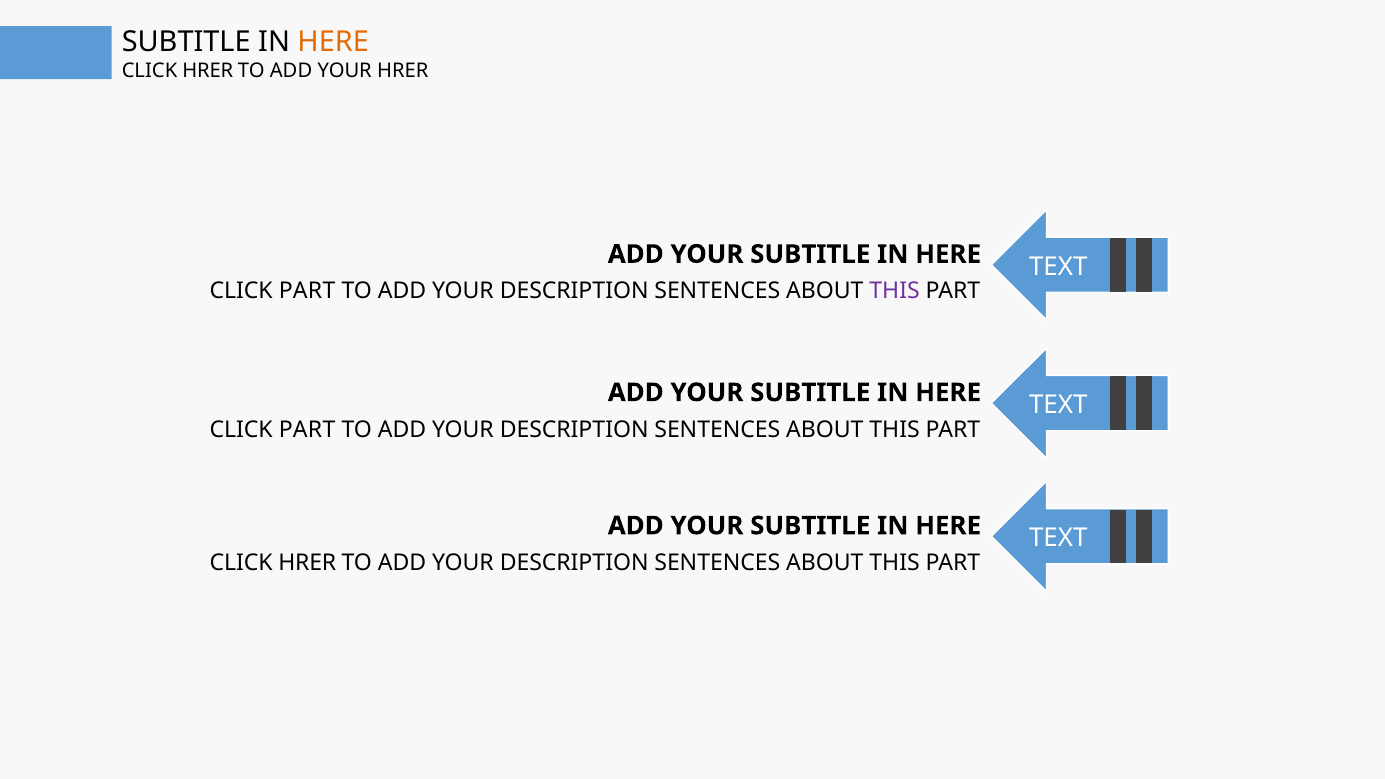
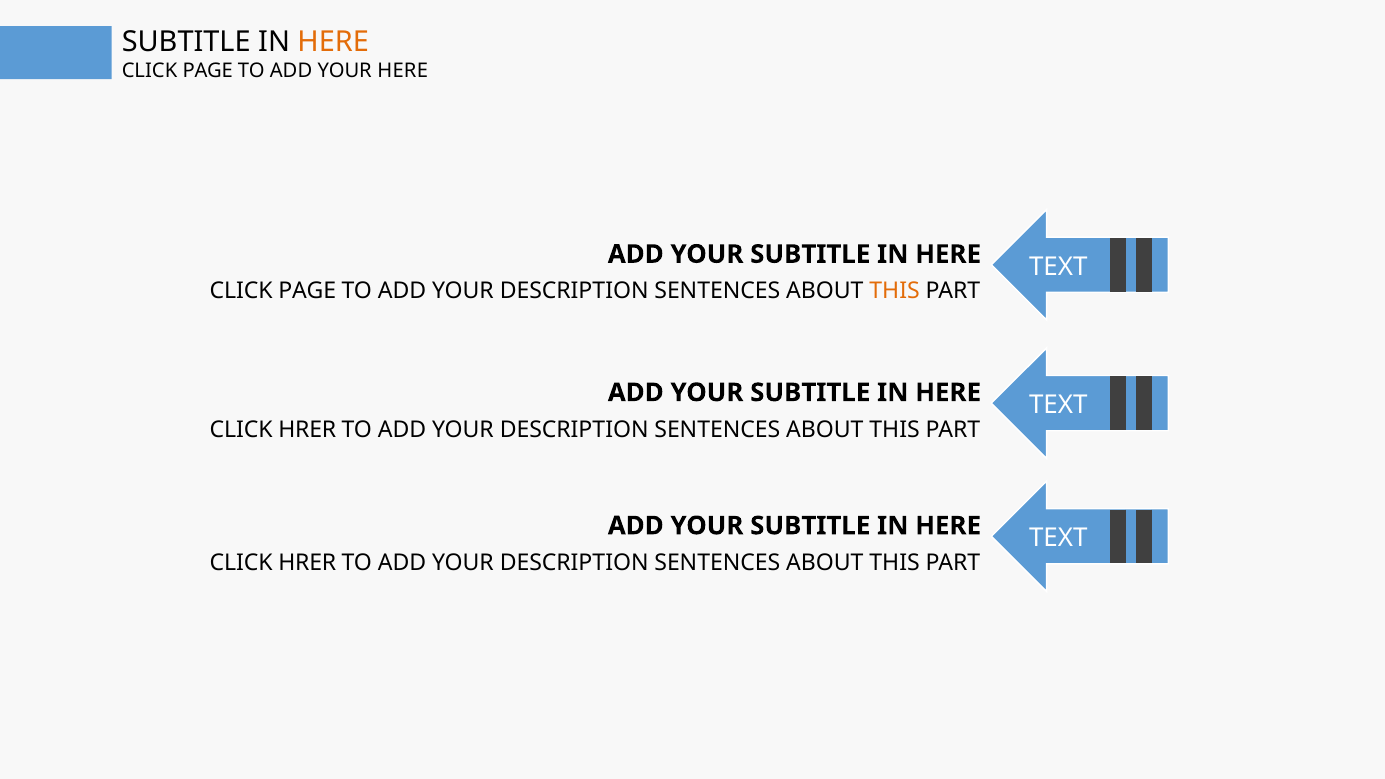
HRER at (208, 71): HRER -> PAGE
YOUR HRER: HRER -> HERE
PART at (307, 291): PART -> PAGE
THIS at (895, 291) colour: purple -> orange
PART at (307, 430): PART -> HRER
